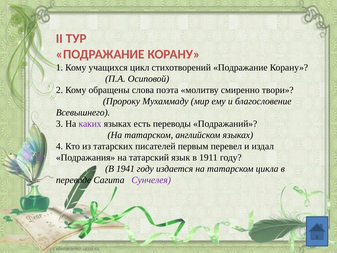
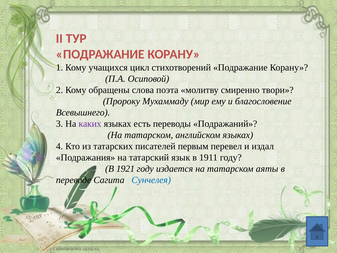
1941: 1941 -> 1921
цикла: цикла -> аяты
Сунчелея colour: purple -> blue
